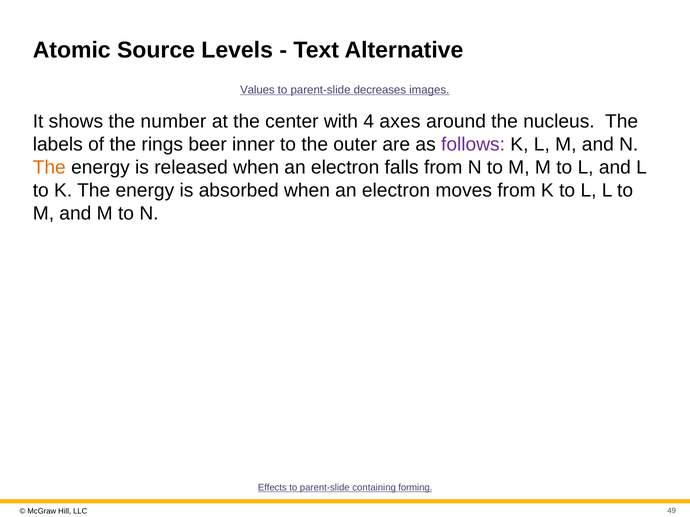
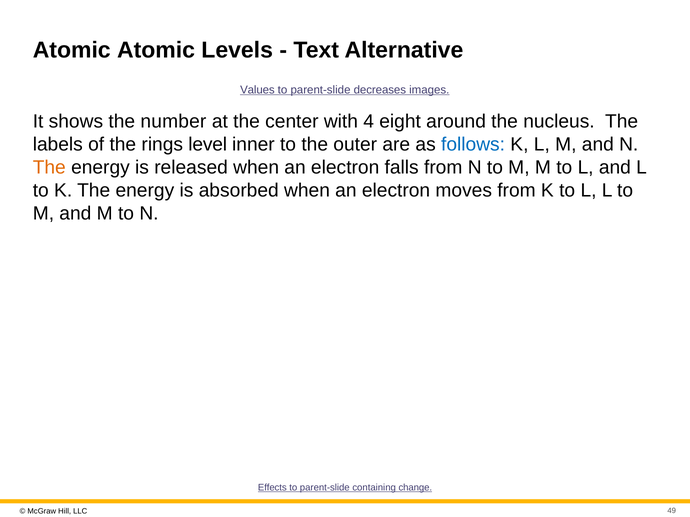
Atomic Source: Source -> Atomic
axes: axes -> eight
beer: beer -> level
follows colour: purple -> blue
forming: forming -> change
